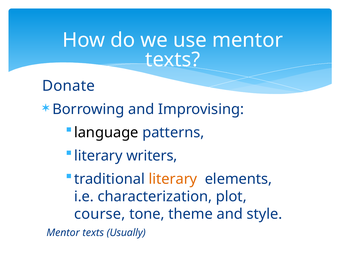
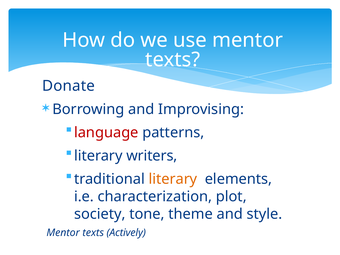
language colour: black -> red
course: course -> society
Usually: Usually -> Actively
